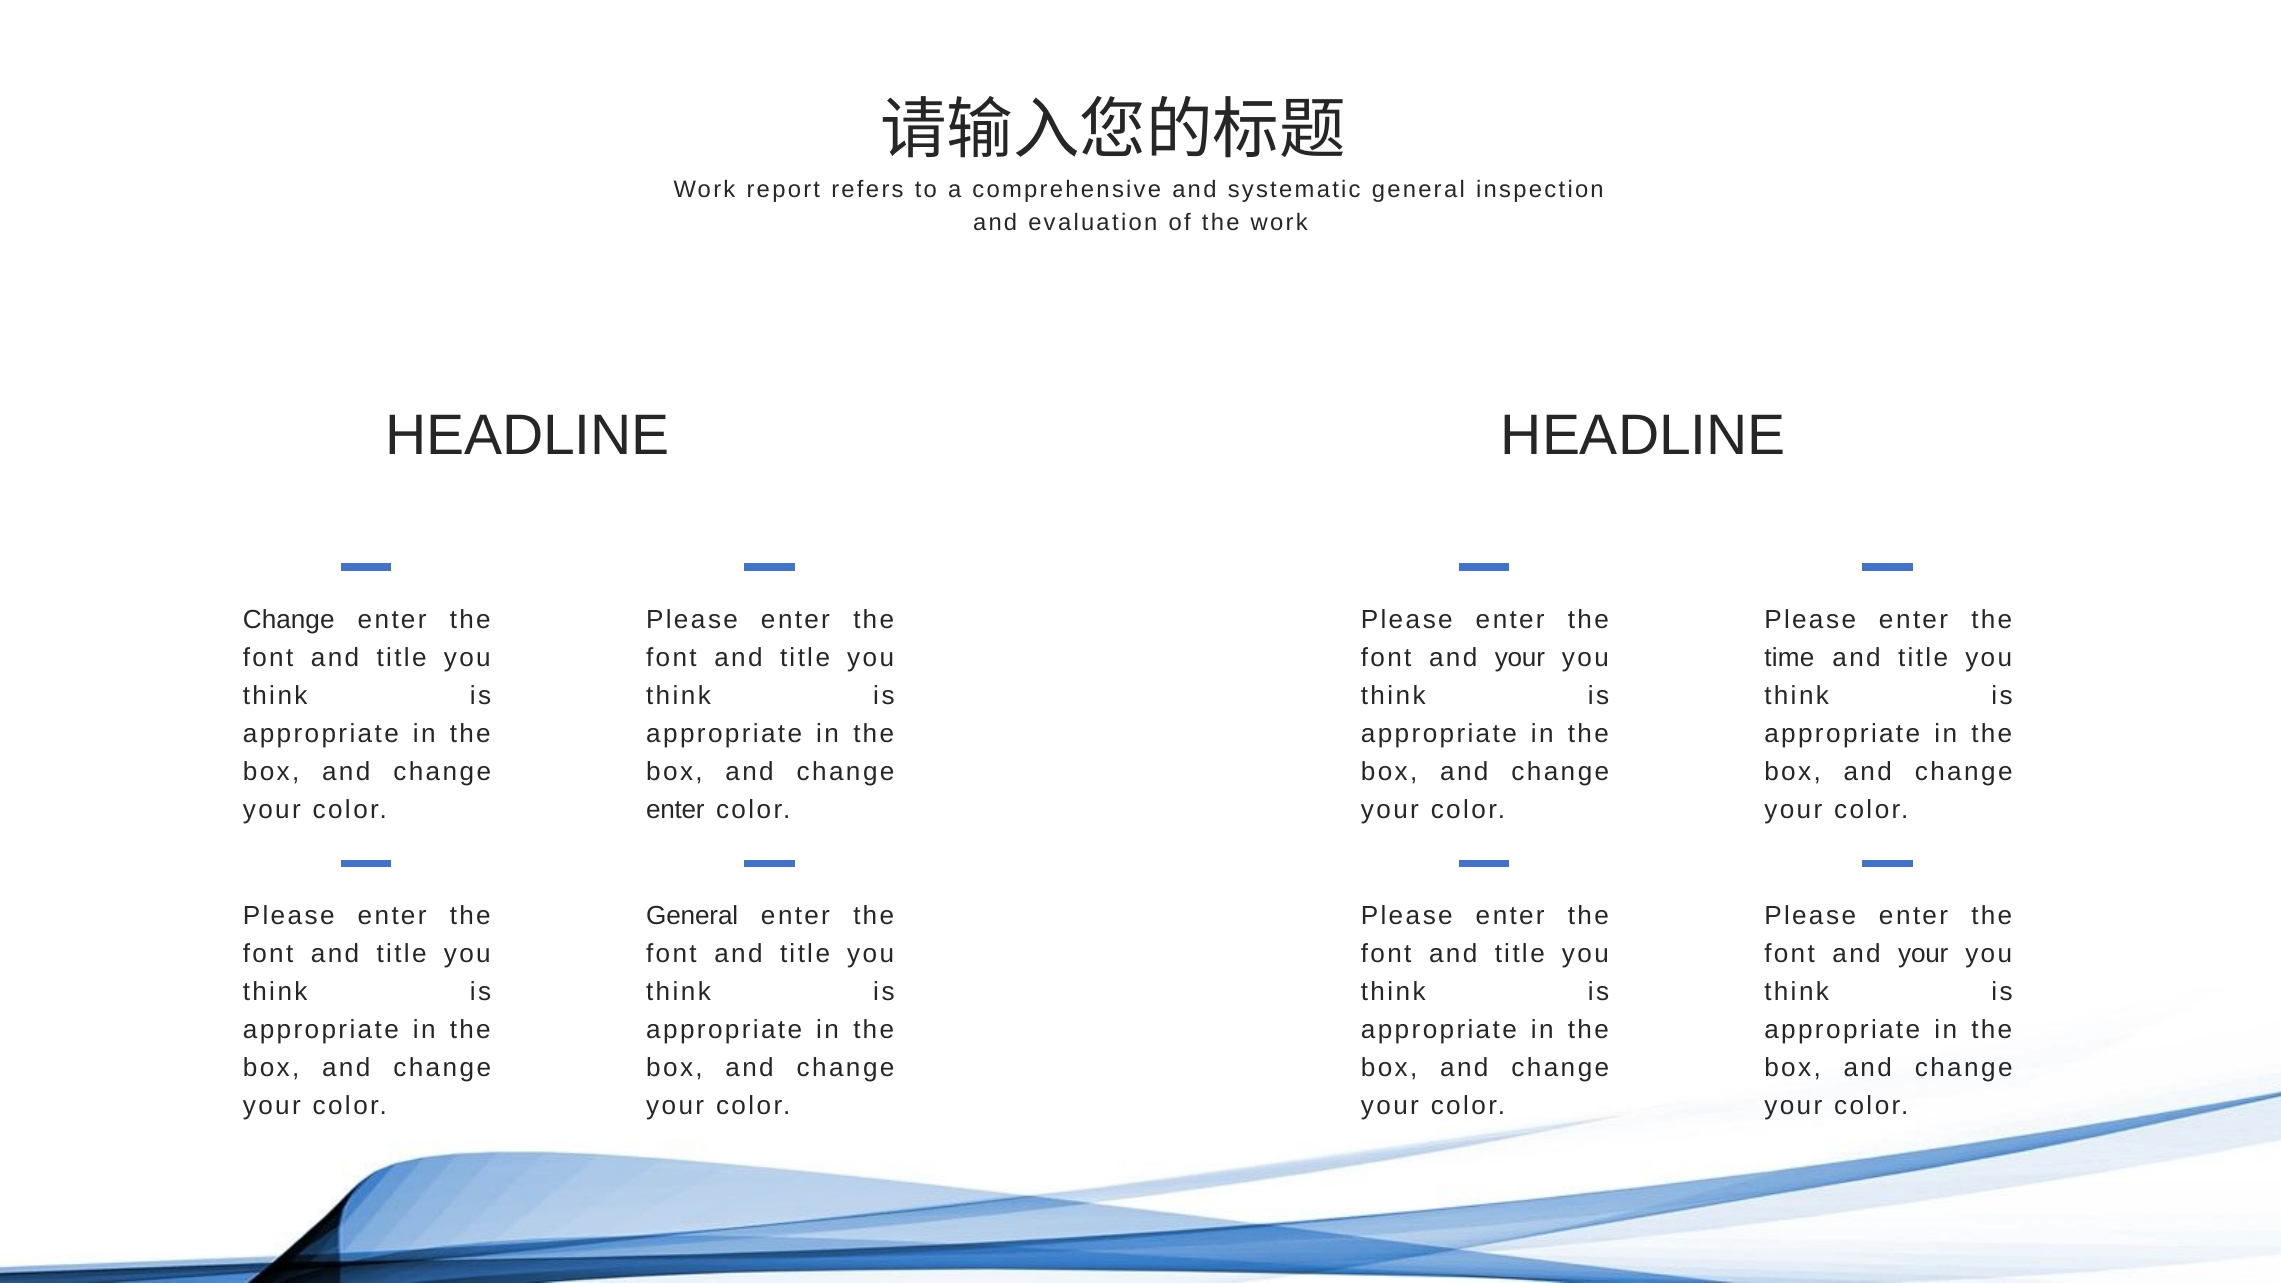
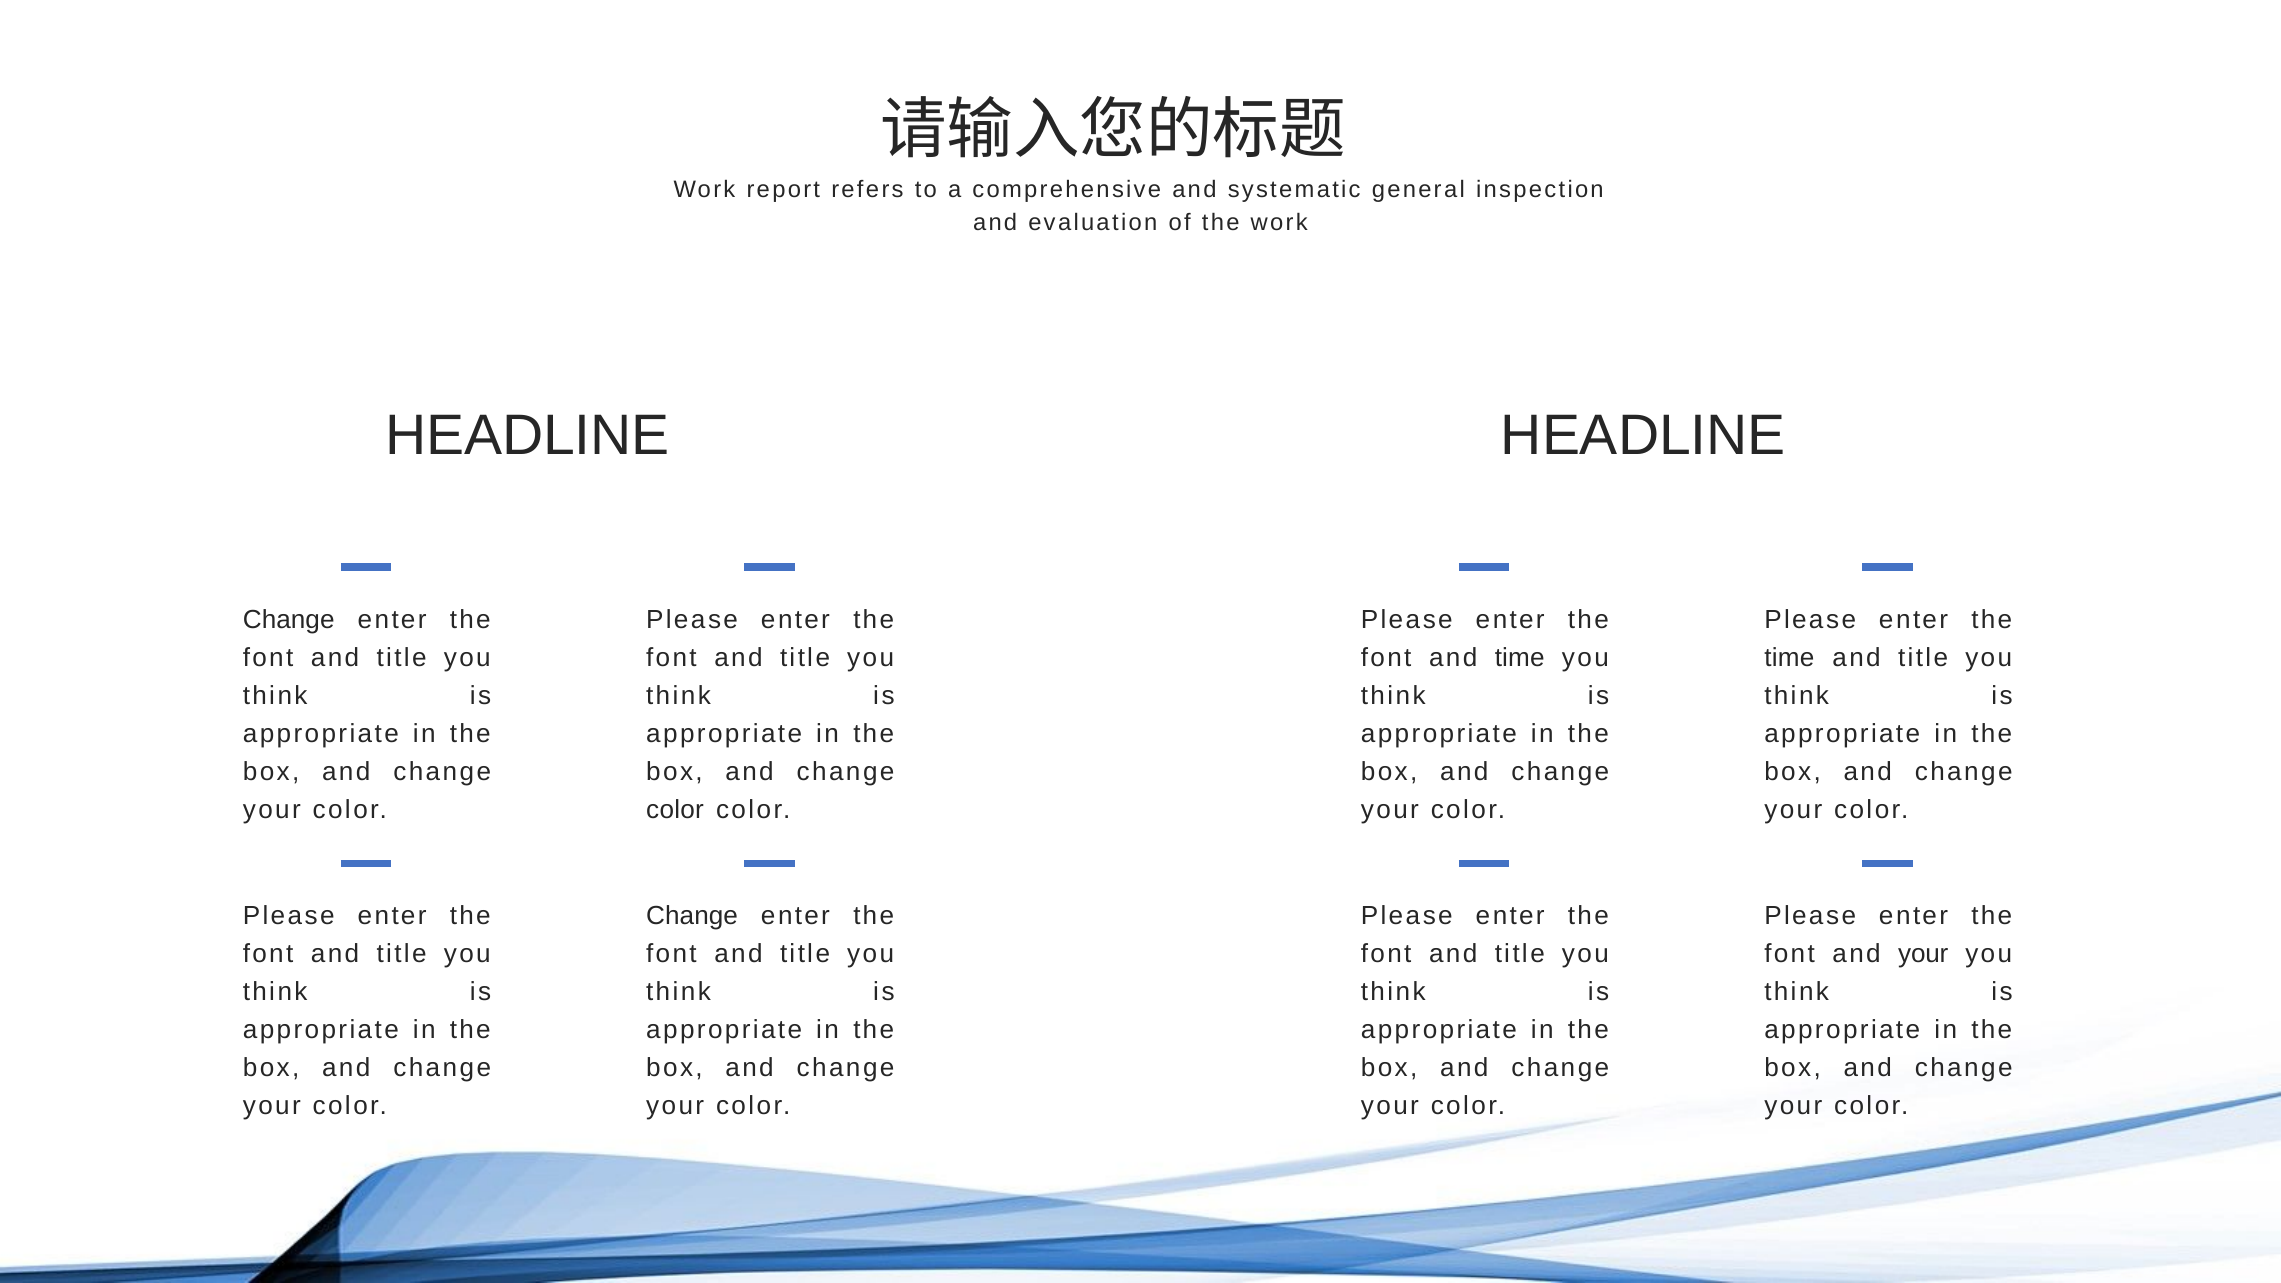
your at (1520, 658): your -> time
enter at (675, 810): enter -> color
General at (692, 916): General -> Change
